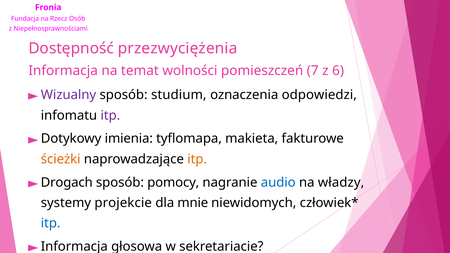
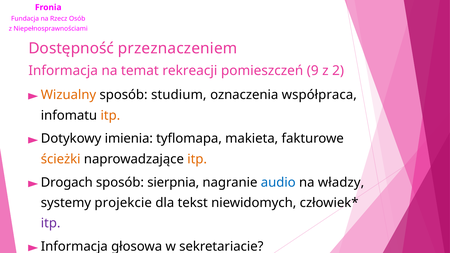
przezwyciężenia: przezwyciężenia -> przeznaczeniem
wolności: wolności -> rekreacji
7: 7 -> 9
6: 6 -> 2
Wizualny colour: purple -> orange
odpowiedzi: odpowiedzi -> współpraca
itp at (110, 115) colour: purple -> orange
pomocy: pomocy -> sierpnia
mnie: mnie -> tekst
itp at (51, 223) colour: blue -> purple
